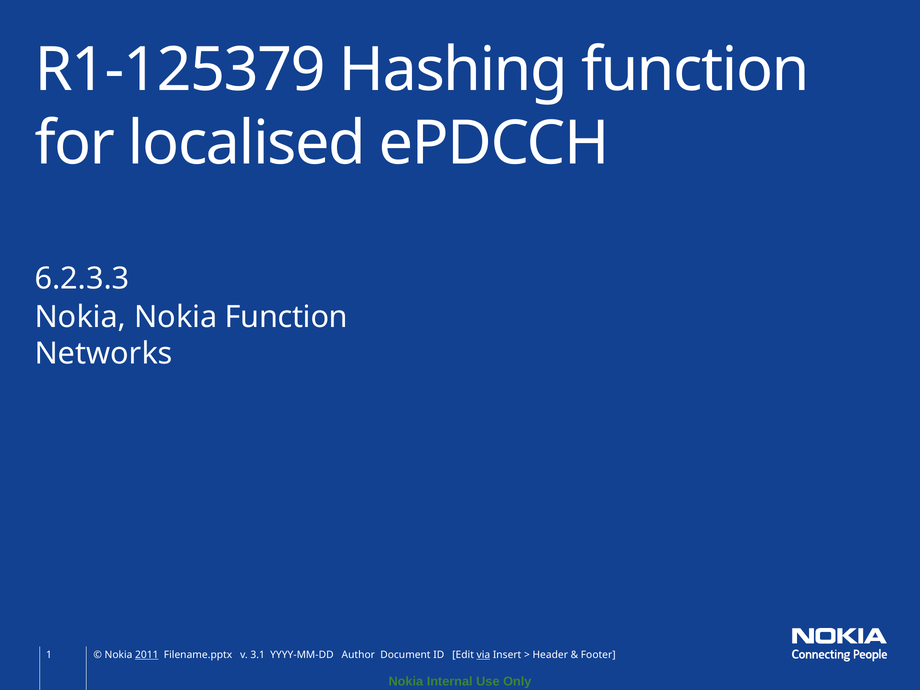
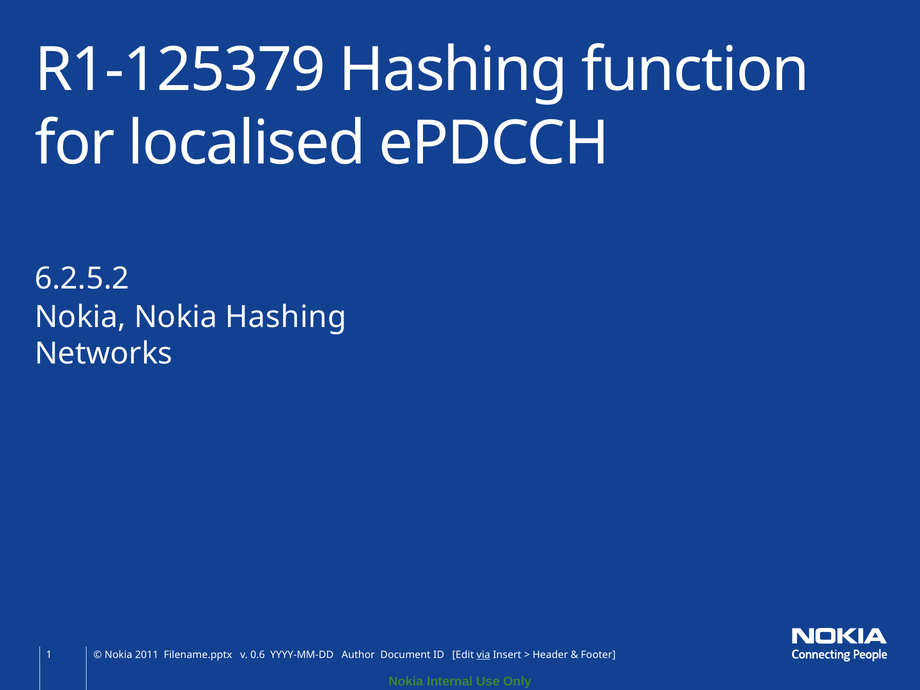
6.2.3.3: 6.2.3.3 -> 6.2.5.2
Nokia Function: Function -> Hashing
2011 underline: present -> none
3.1: 3.1 -> 0.6
